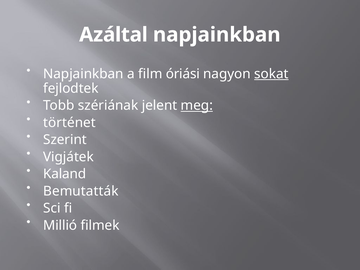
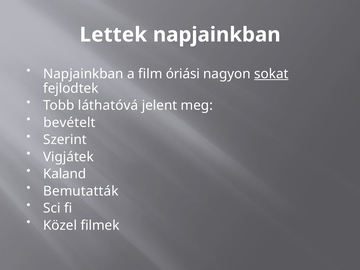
Azáltal: Azáltal -> Lettek
szériának: szériának -> láthatóvá
meg underline: present -> none
történet: történet -> bevételt
Millió: Millió -> Közel
